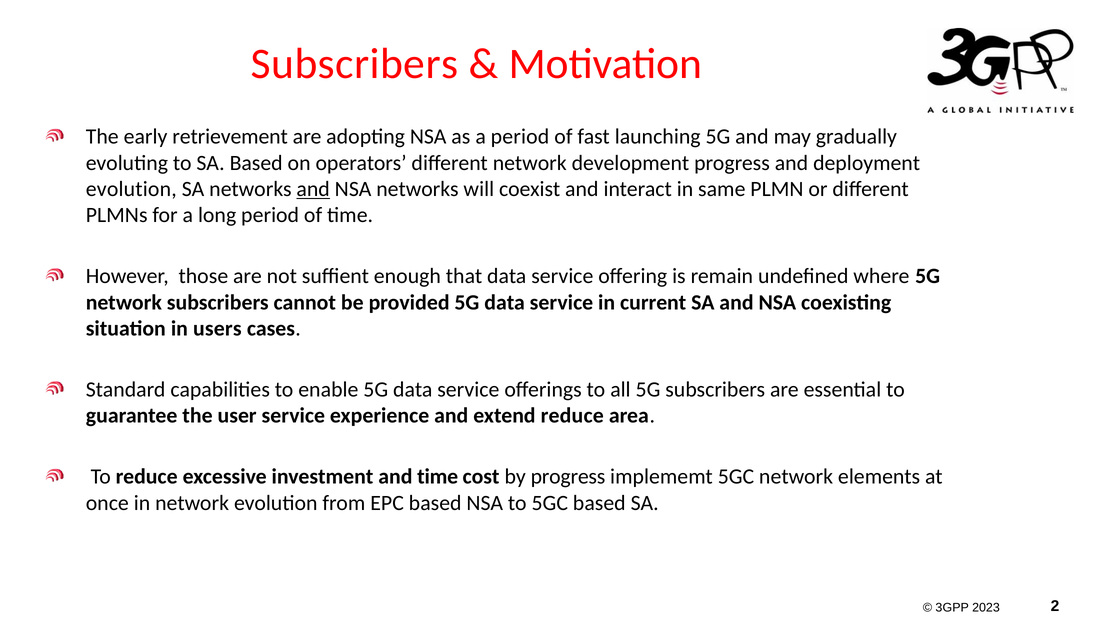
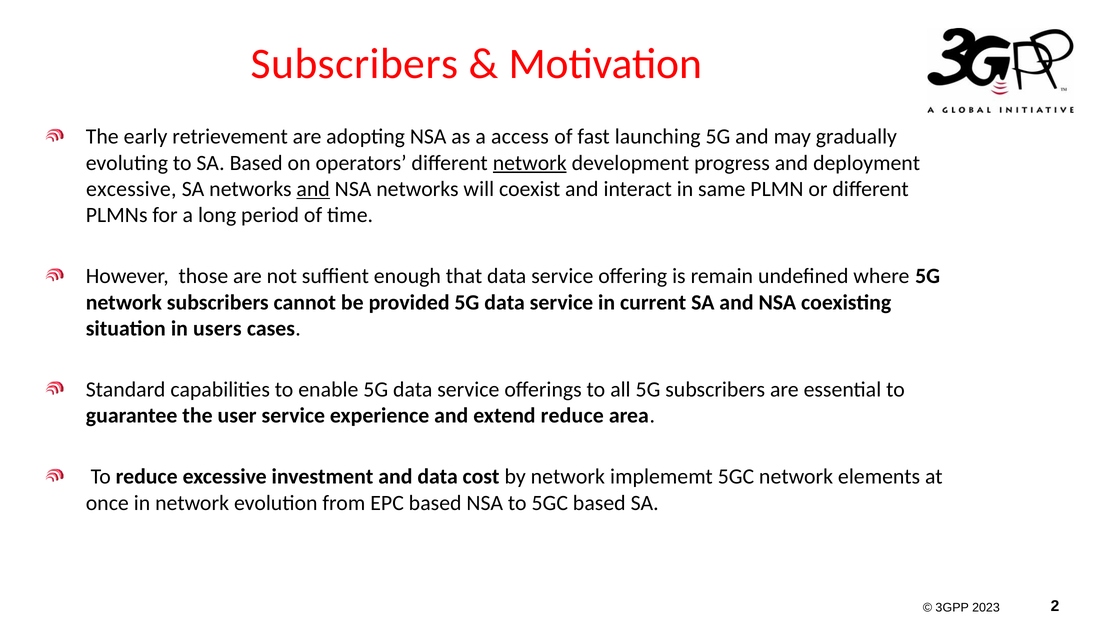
a period: period -> access
network at (530, 163) underline: none -> present
evolution at (131, 189): evolution -> excessive
and time: time -> data
by progress: progress -> network
